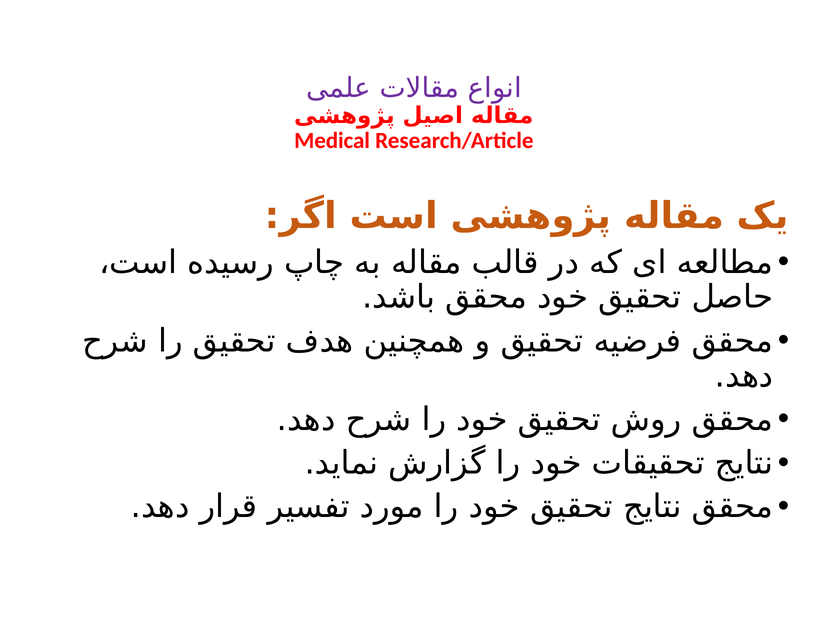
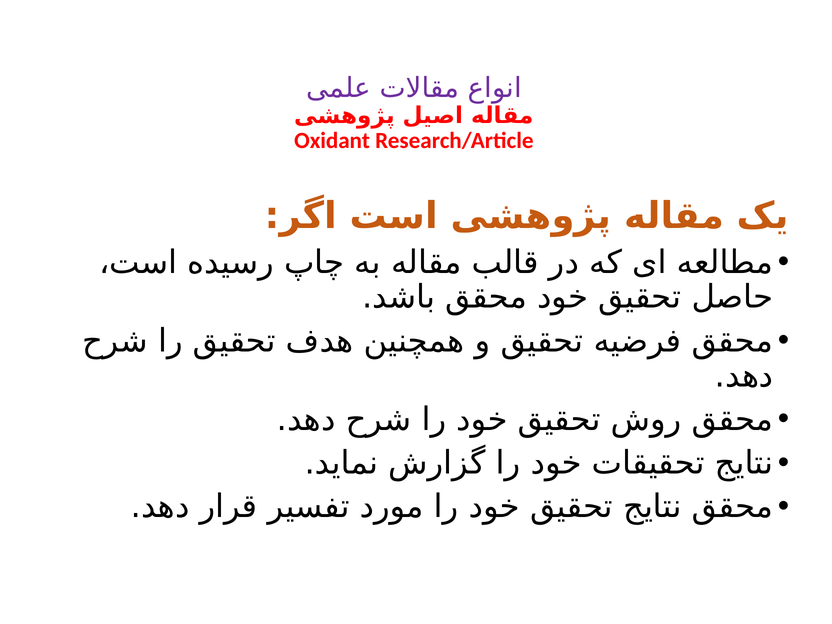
Medical: Medical -> Oxidant
